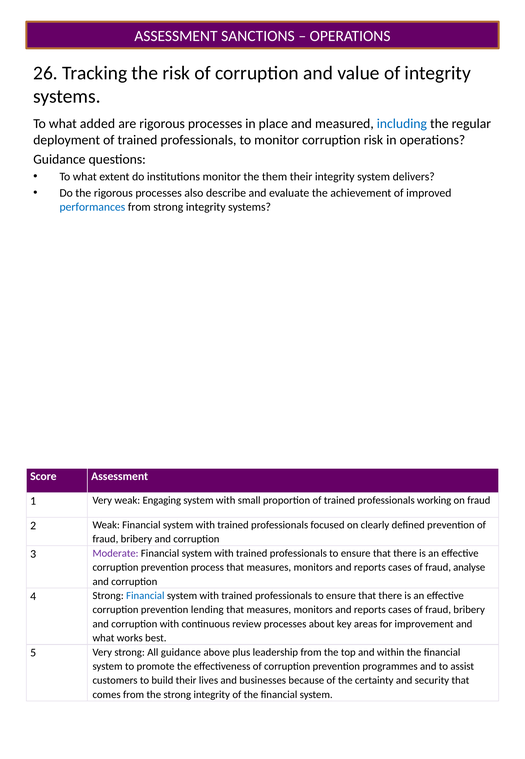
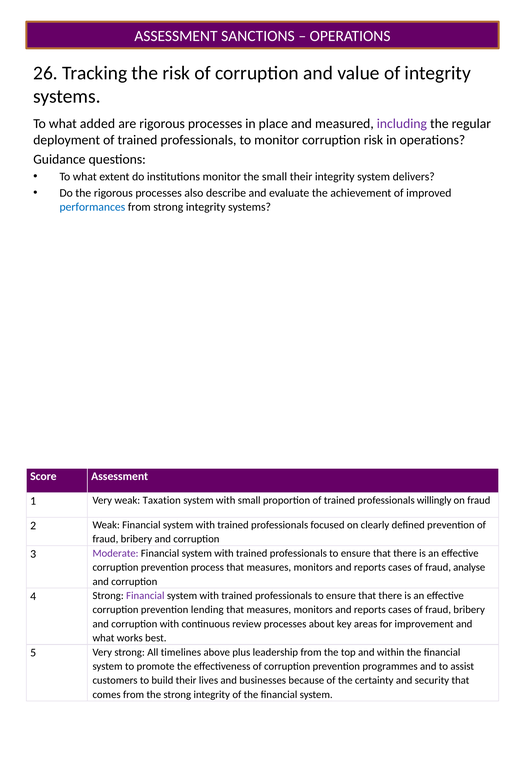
including colour: blue -> purple
the them: them -> small
Engaging: Engaging -> Taxation
working: working -> willingly
Financial at (145, 595) colour: blue -> purple
All guidance: guidance -> timelines
